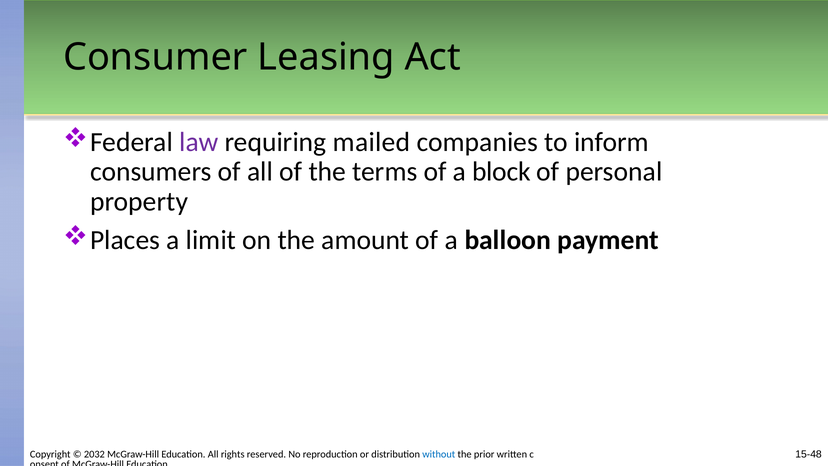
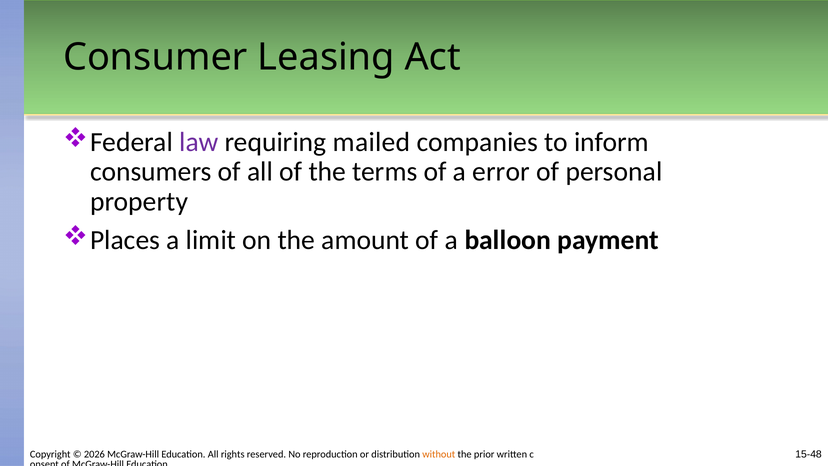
block: block -> error
2032: 2032 -> 2026
without colour: blue -> orange
